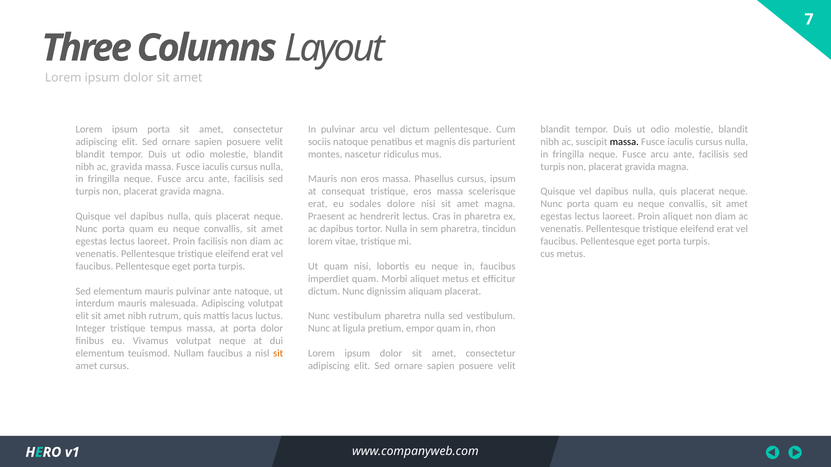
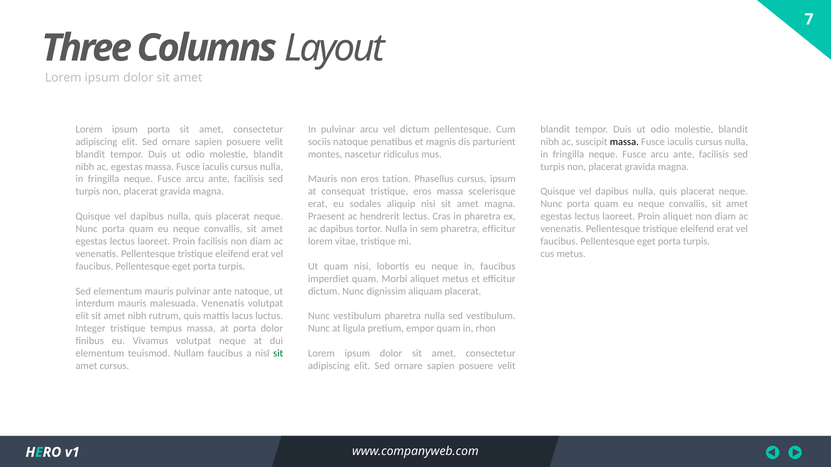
ac gravida: gravida -> egestas
non eros massa: massa -> tation
dolore: dolore -> aliquip
pharetra tincidun: tincidun -> efficitur
malesuada Adipiscing: Adipiscing -> Venenatis
sit at (278, 354) colour: orange -> green
